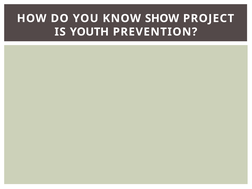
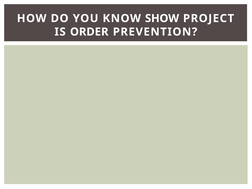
YOUTH: YOUTH -> ORDER
